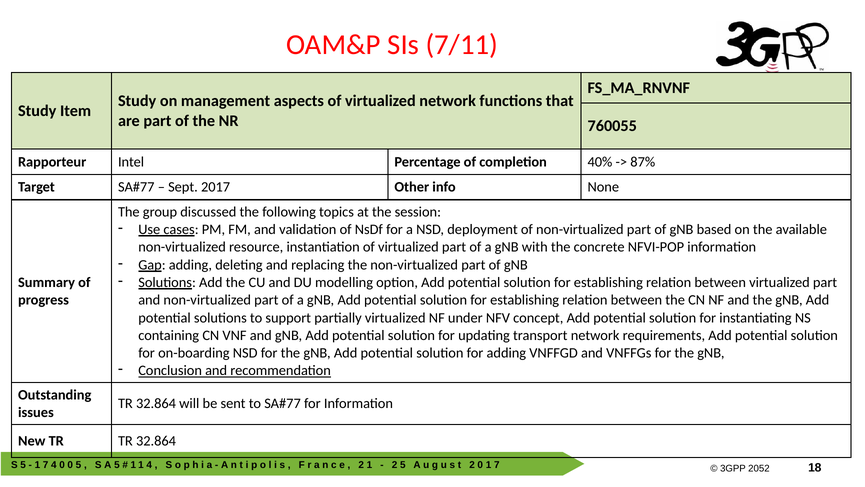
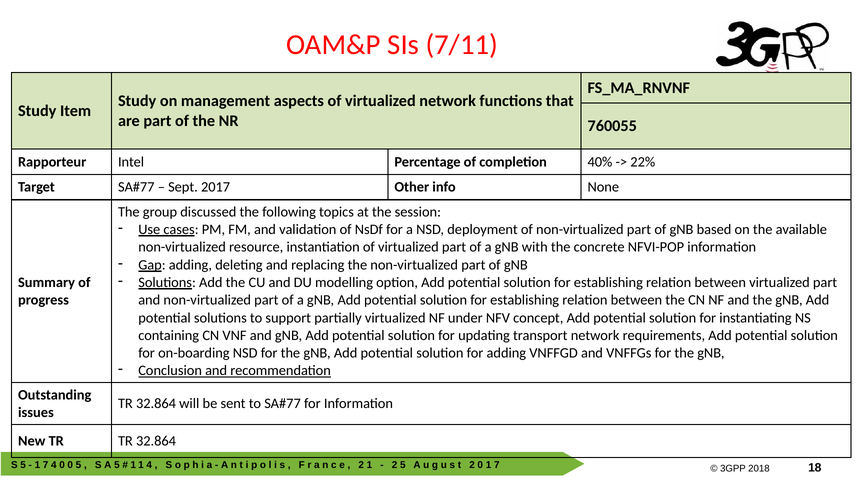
87%: 87% -> 22%
2052: 2052 -> 2018
